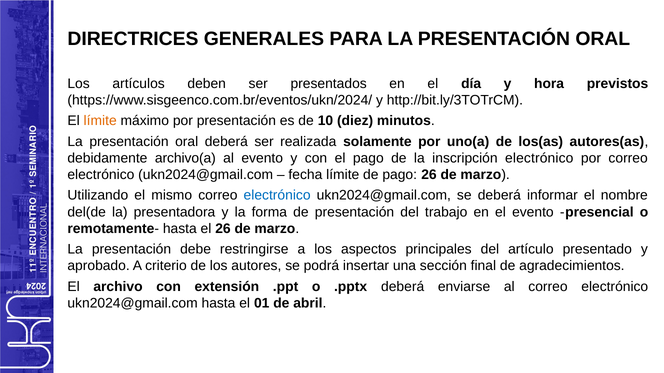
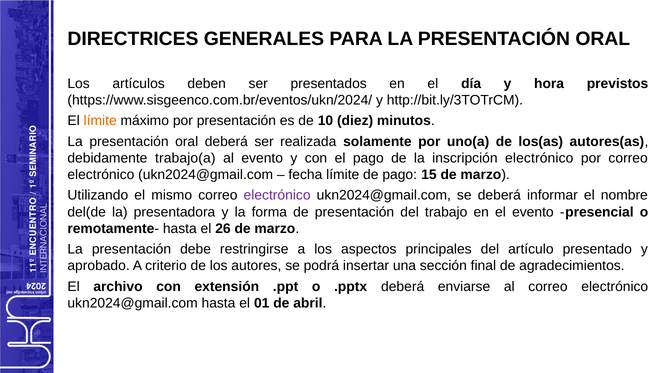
archivo(a: archivo(a -> trabajo(a
pago 26: 26 -> 15
electrónico at (277, 196) colour: blue -> purple
